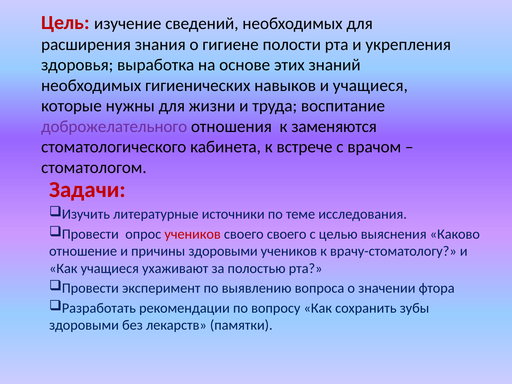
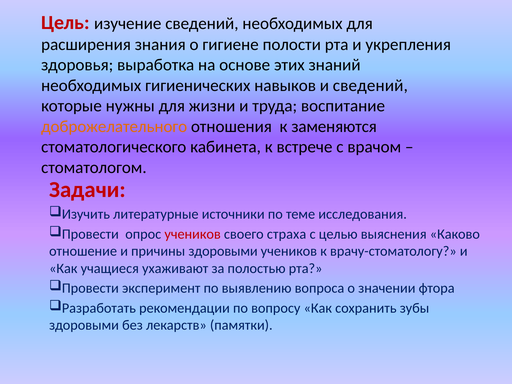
и учащиеся: учащиеся -> сведений
доброжелательного colour: purple -> orange
своего своего: своего -> страха
